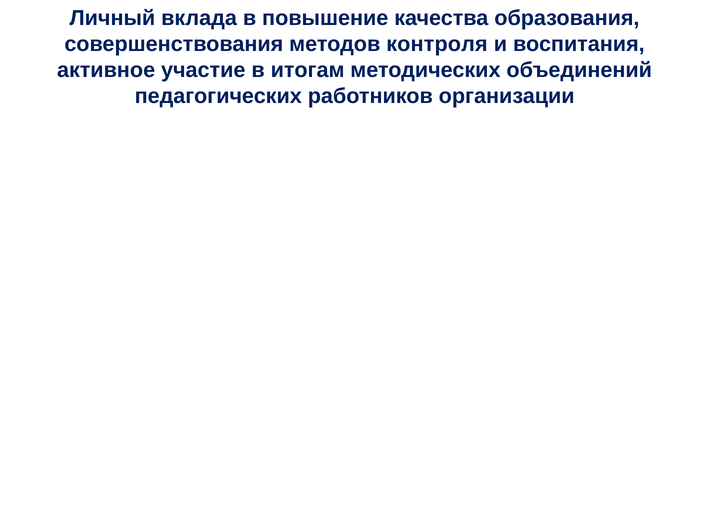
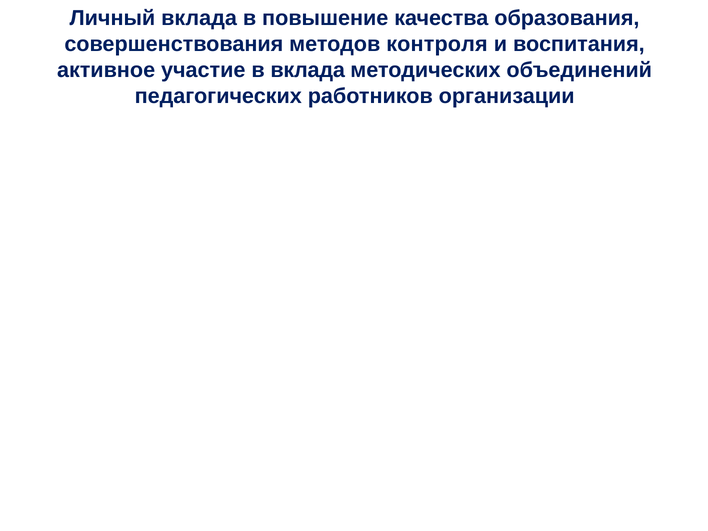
в итогам: итогам -> вклада
